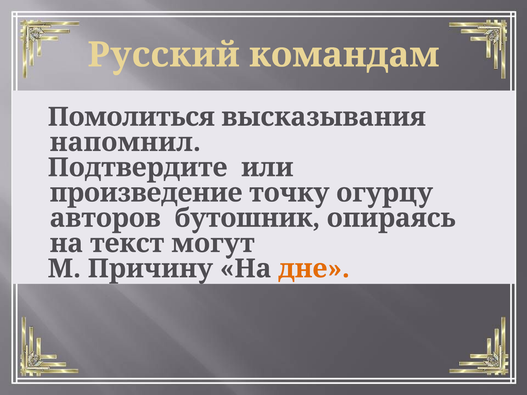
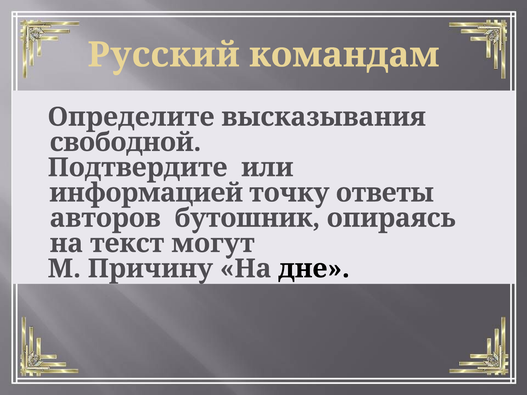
Помолиться: Помолиться -> Определите
напомнил: напомнил -> свободной
произведение: произведение -> информацией
огурцу: огурцу -> ответы
дне colour: orange -> black
